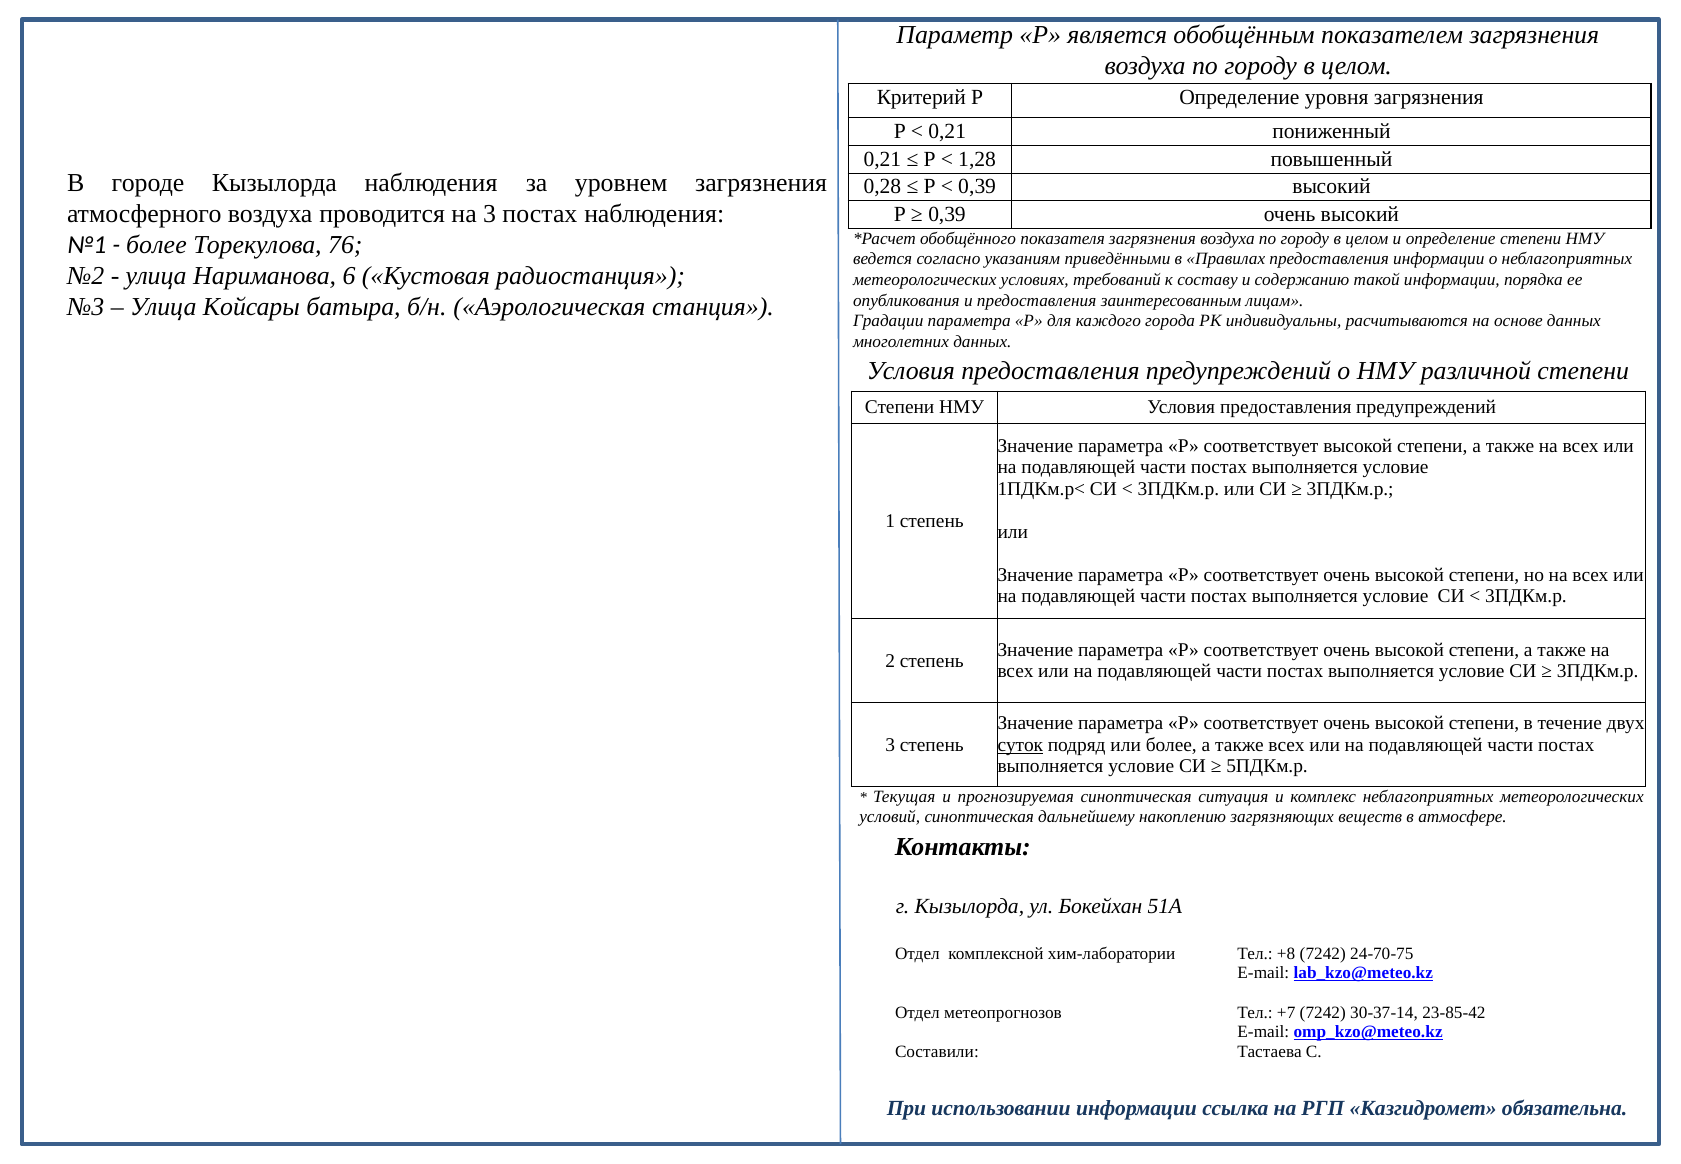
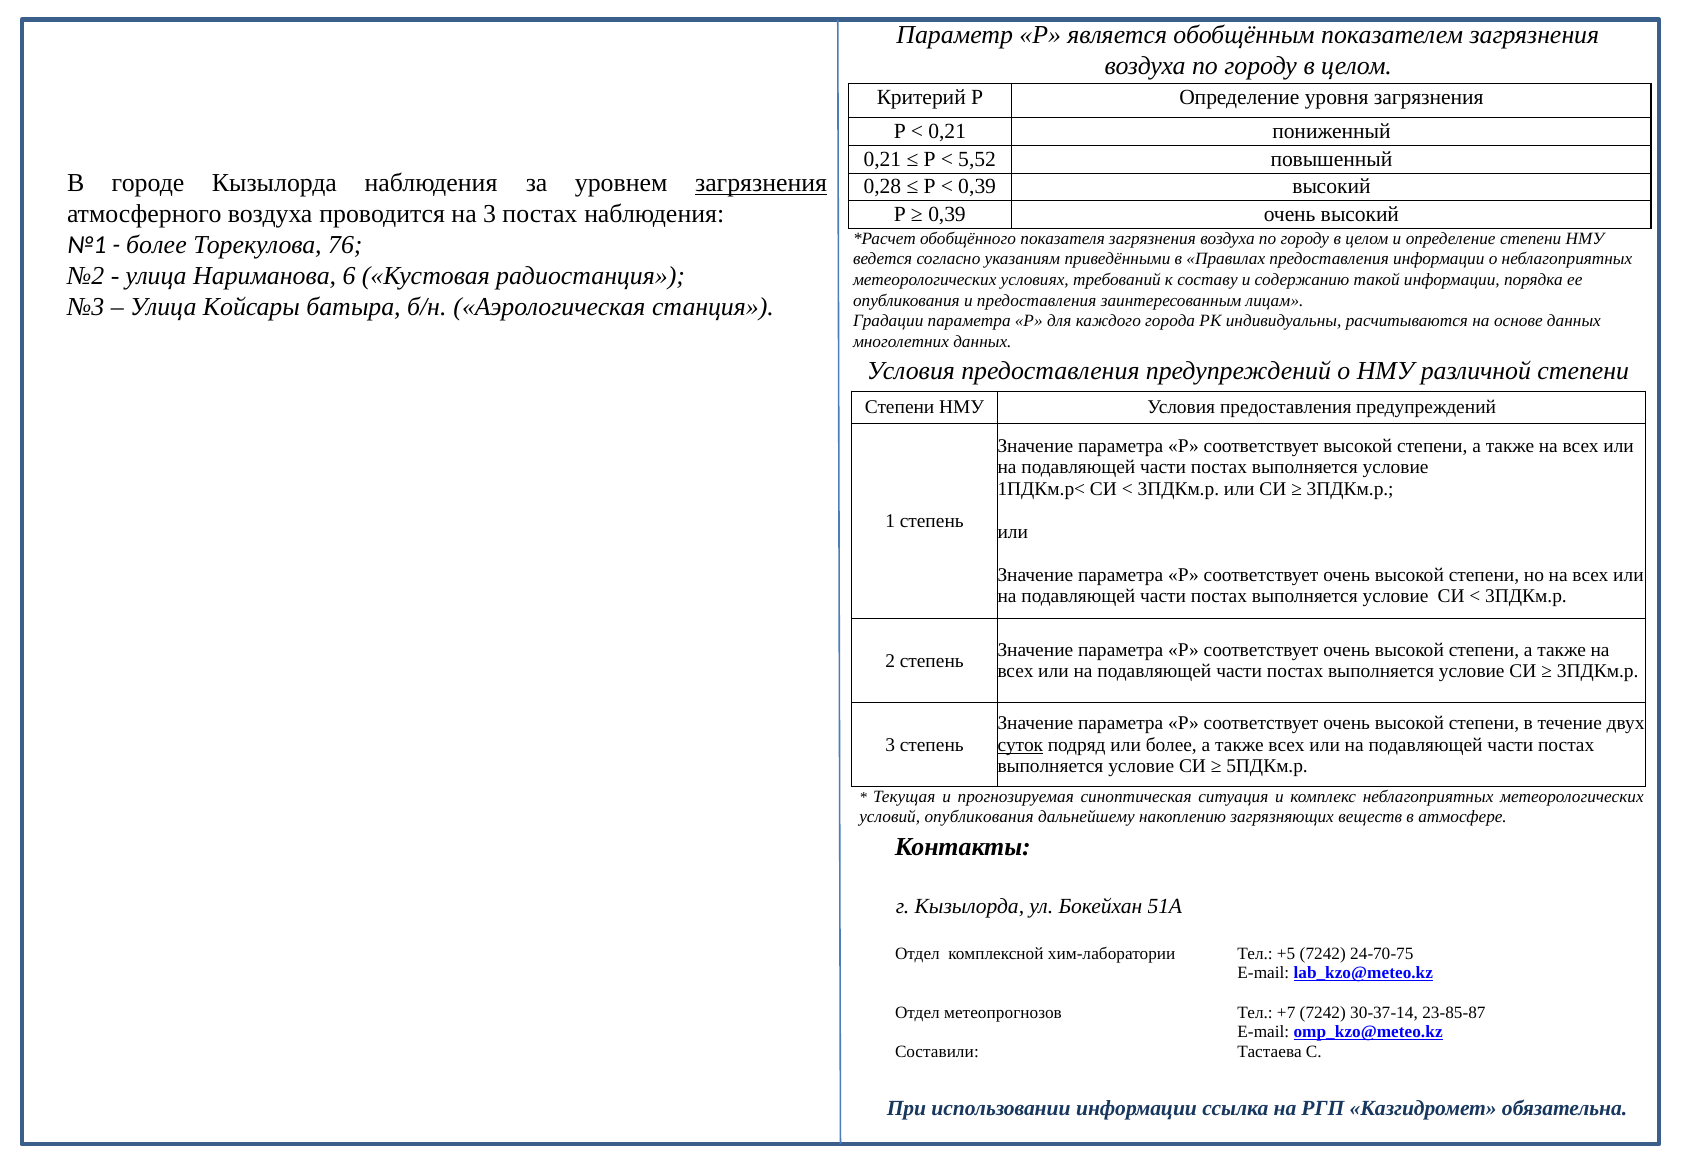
1,28: 1,28 -> 5,52
загрязнения at (761, 183) underline: none -> present
условий синоптическая: синоптическая -> опубликования
+8: +8 -> +5
23-85-42: 23-85-42 -> 23-85-87
